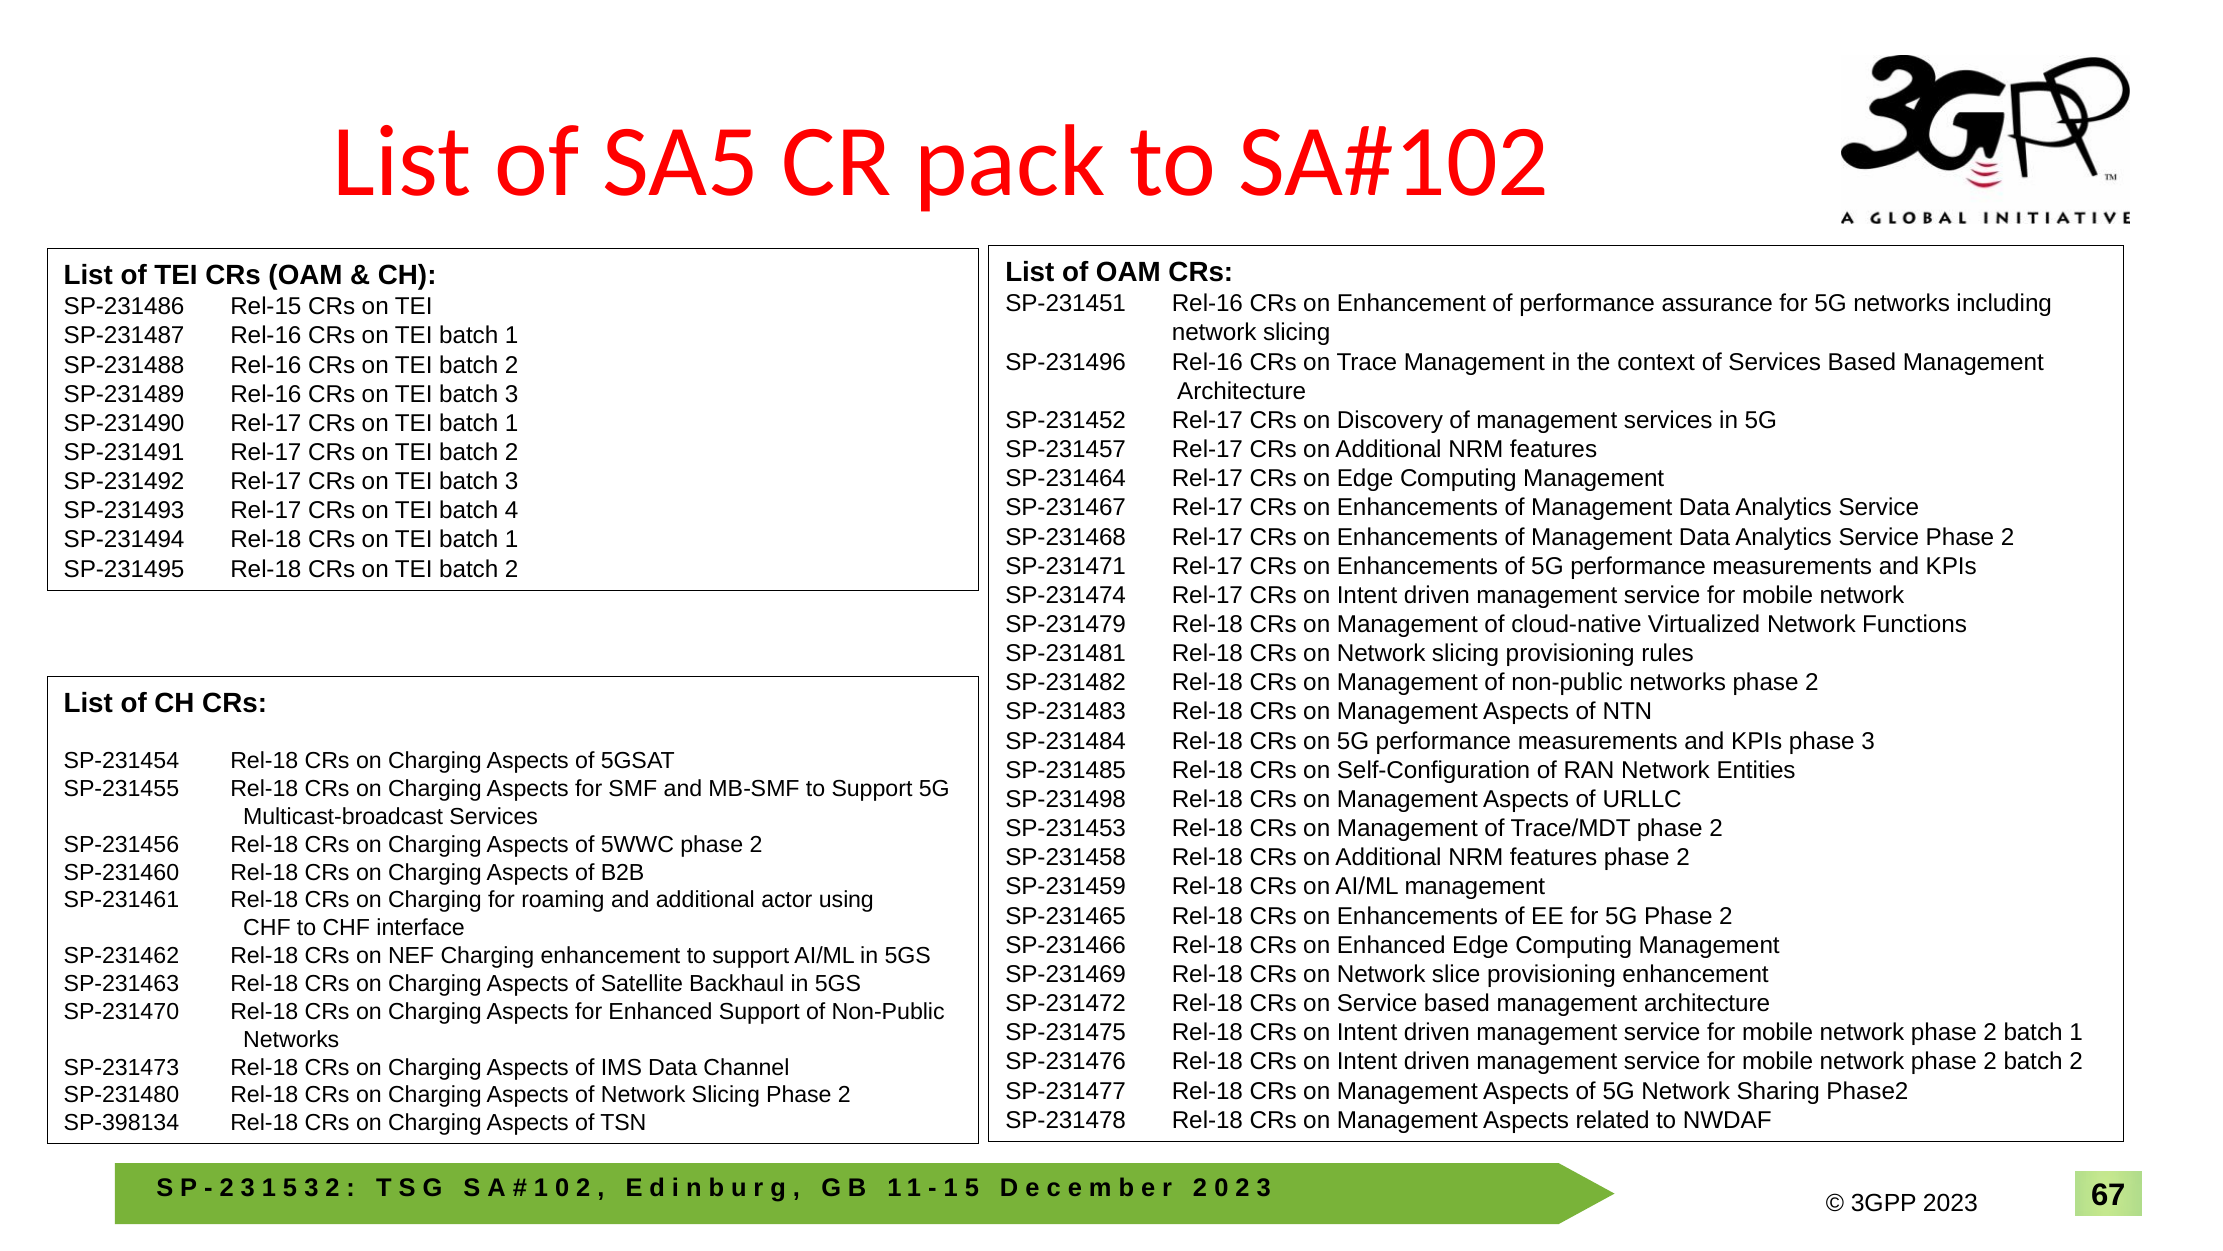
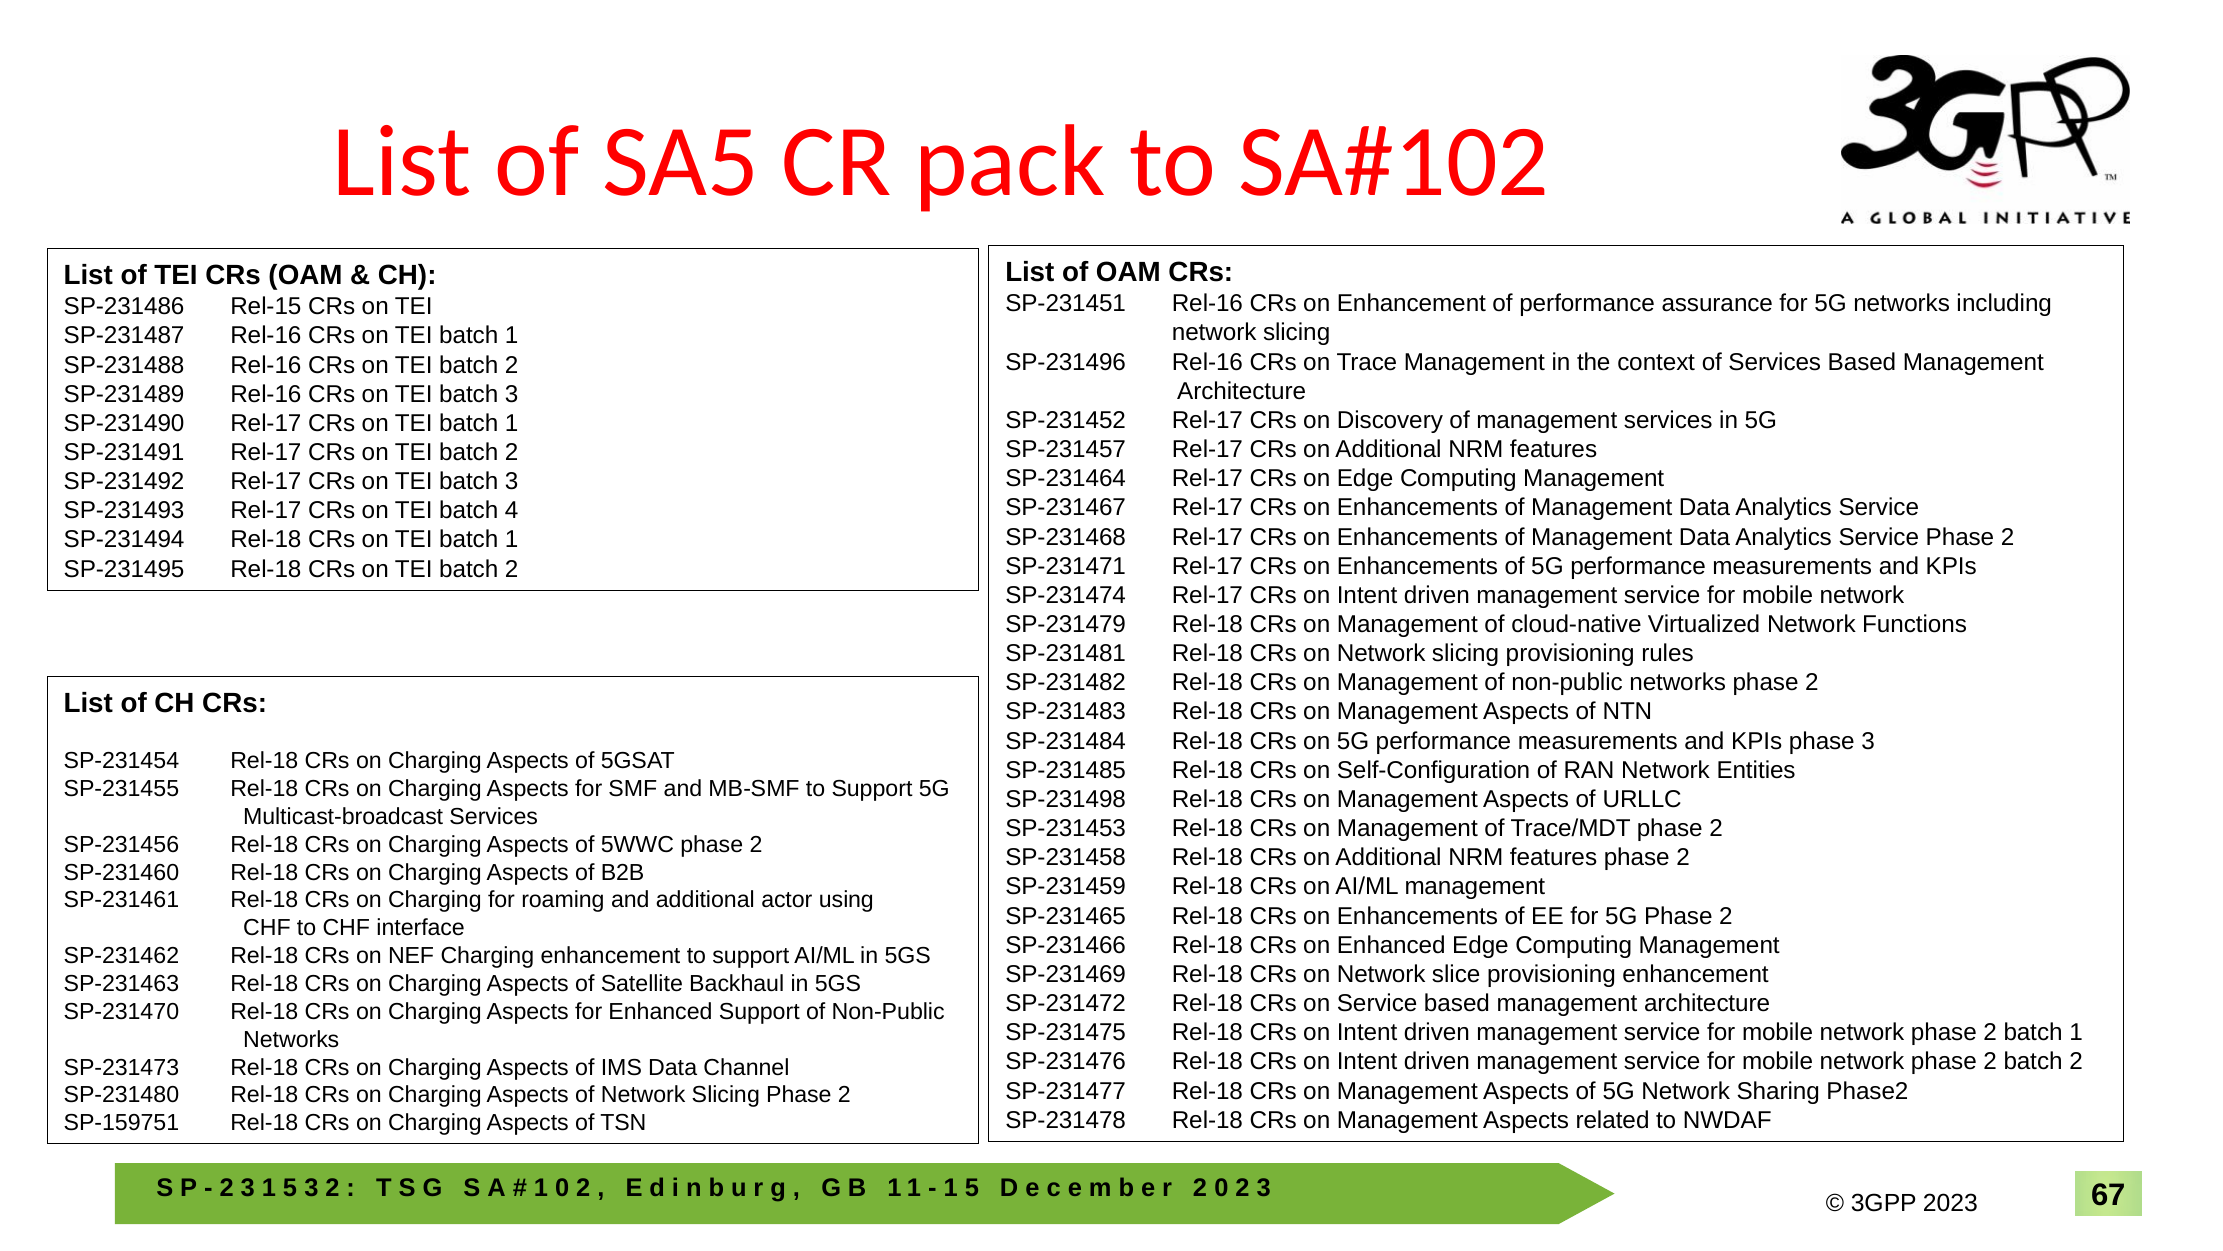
SP-398134: SP-398134 -> SP-159751
